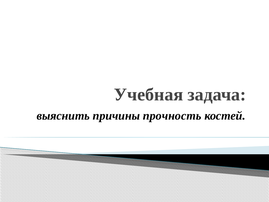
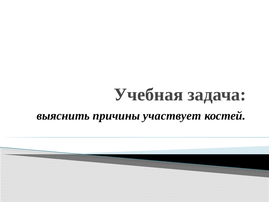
прочность: прочность -> участвует
